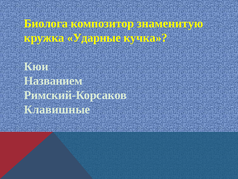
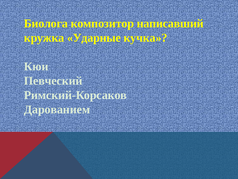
знаменитую: знаменитую -> написавший
Названием: Названием -> Певческий
Клавишные: Клавишные -> Дарованием
